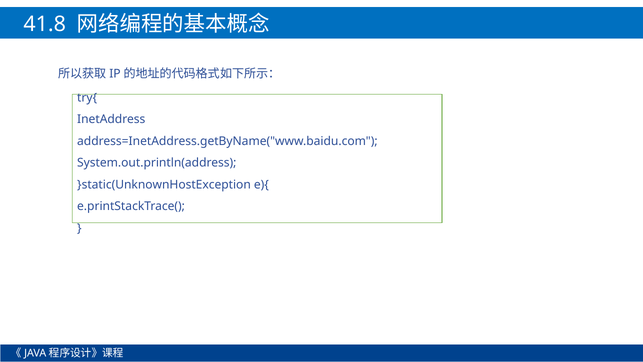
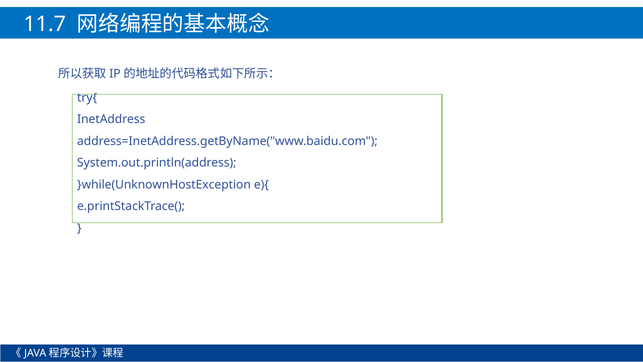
41.8: 41.8 -> 11.7
}static(UnknownHostException: }static(UnknownHostException -> }while(UnknownHostException
